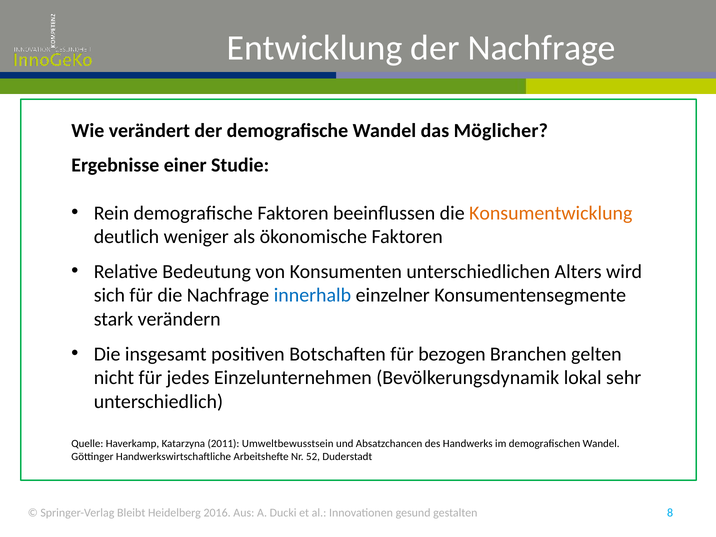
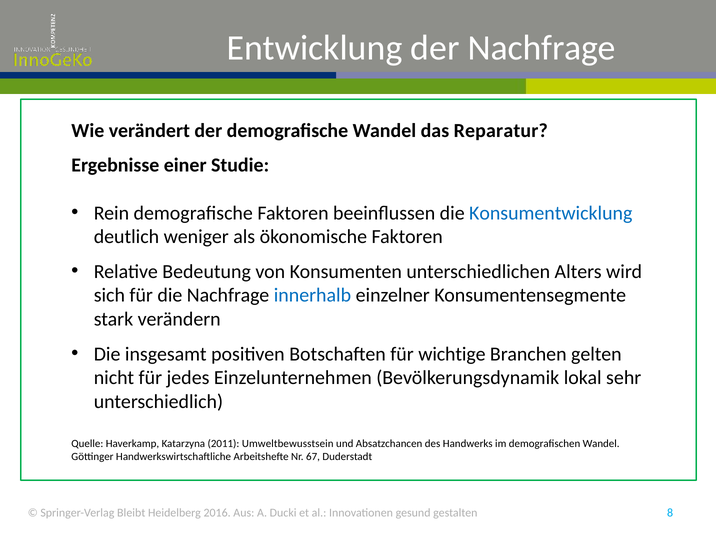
Möglicher: Möglicher -> Reparatur
Konsumentwicklung colour: orange -> blue
bezogen: bezogen -> wichtige
52: 52 -> 67
